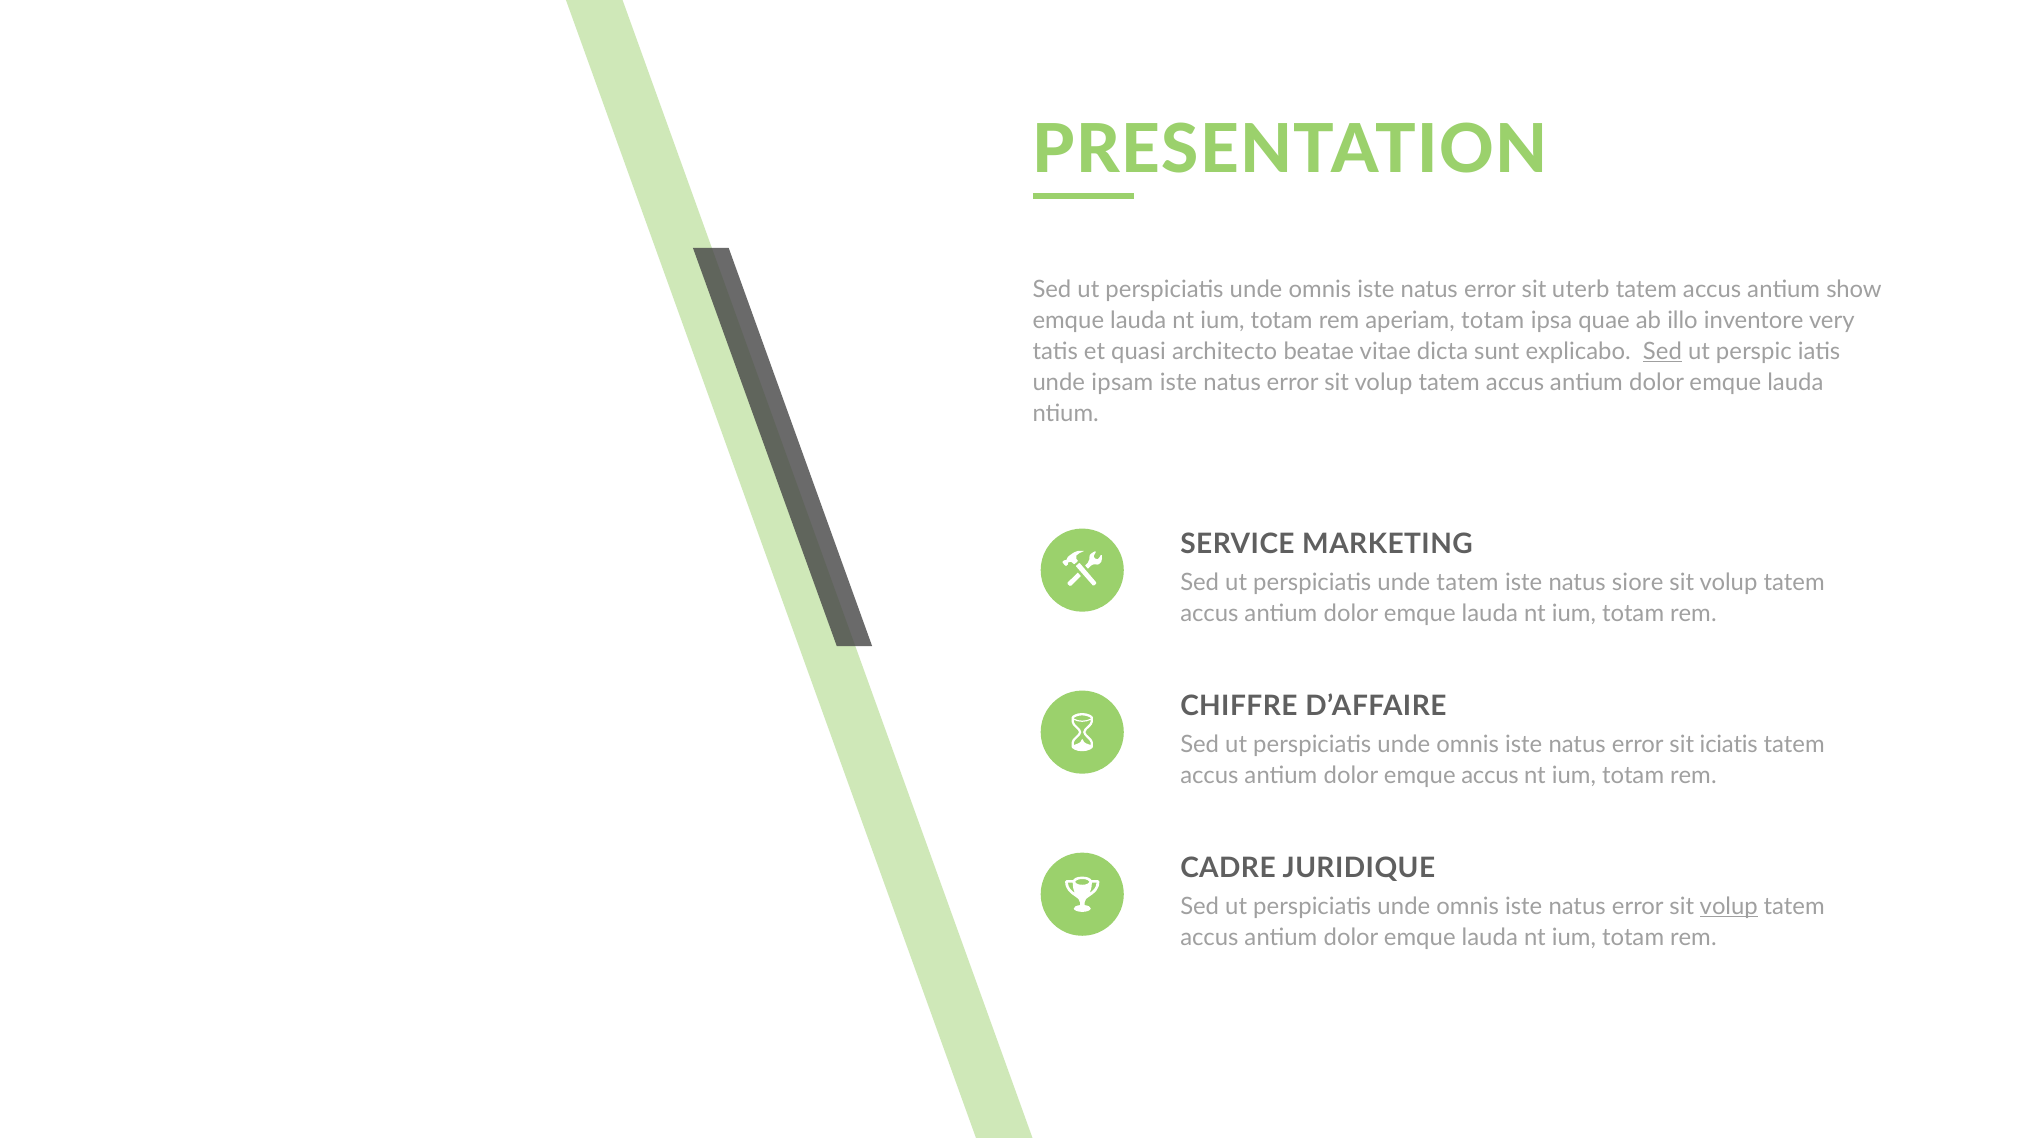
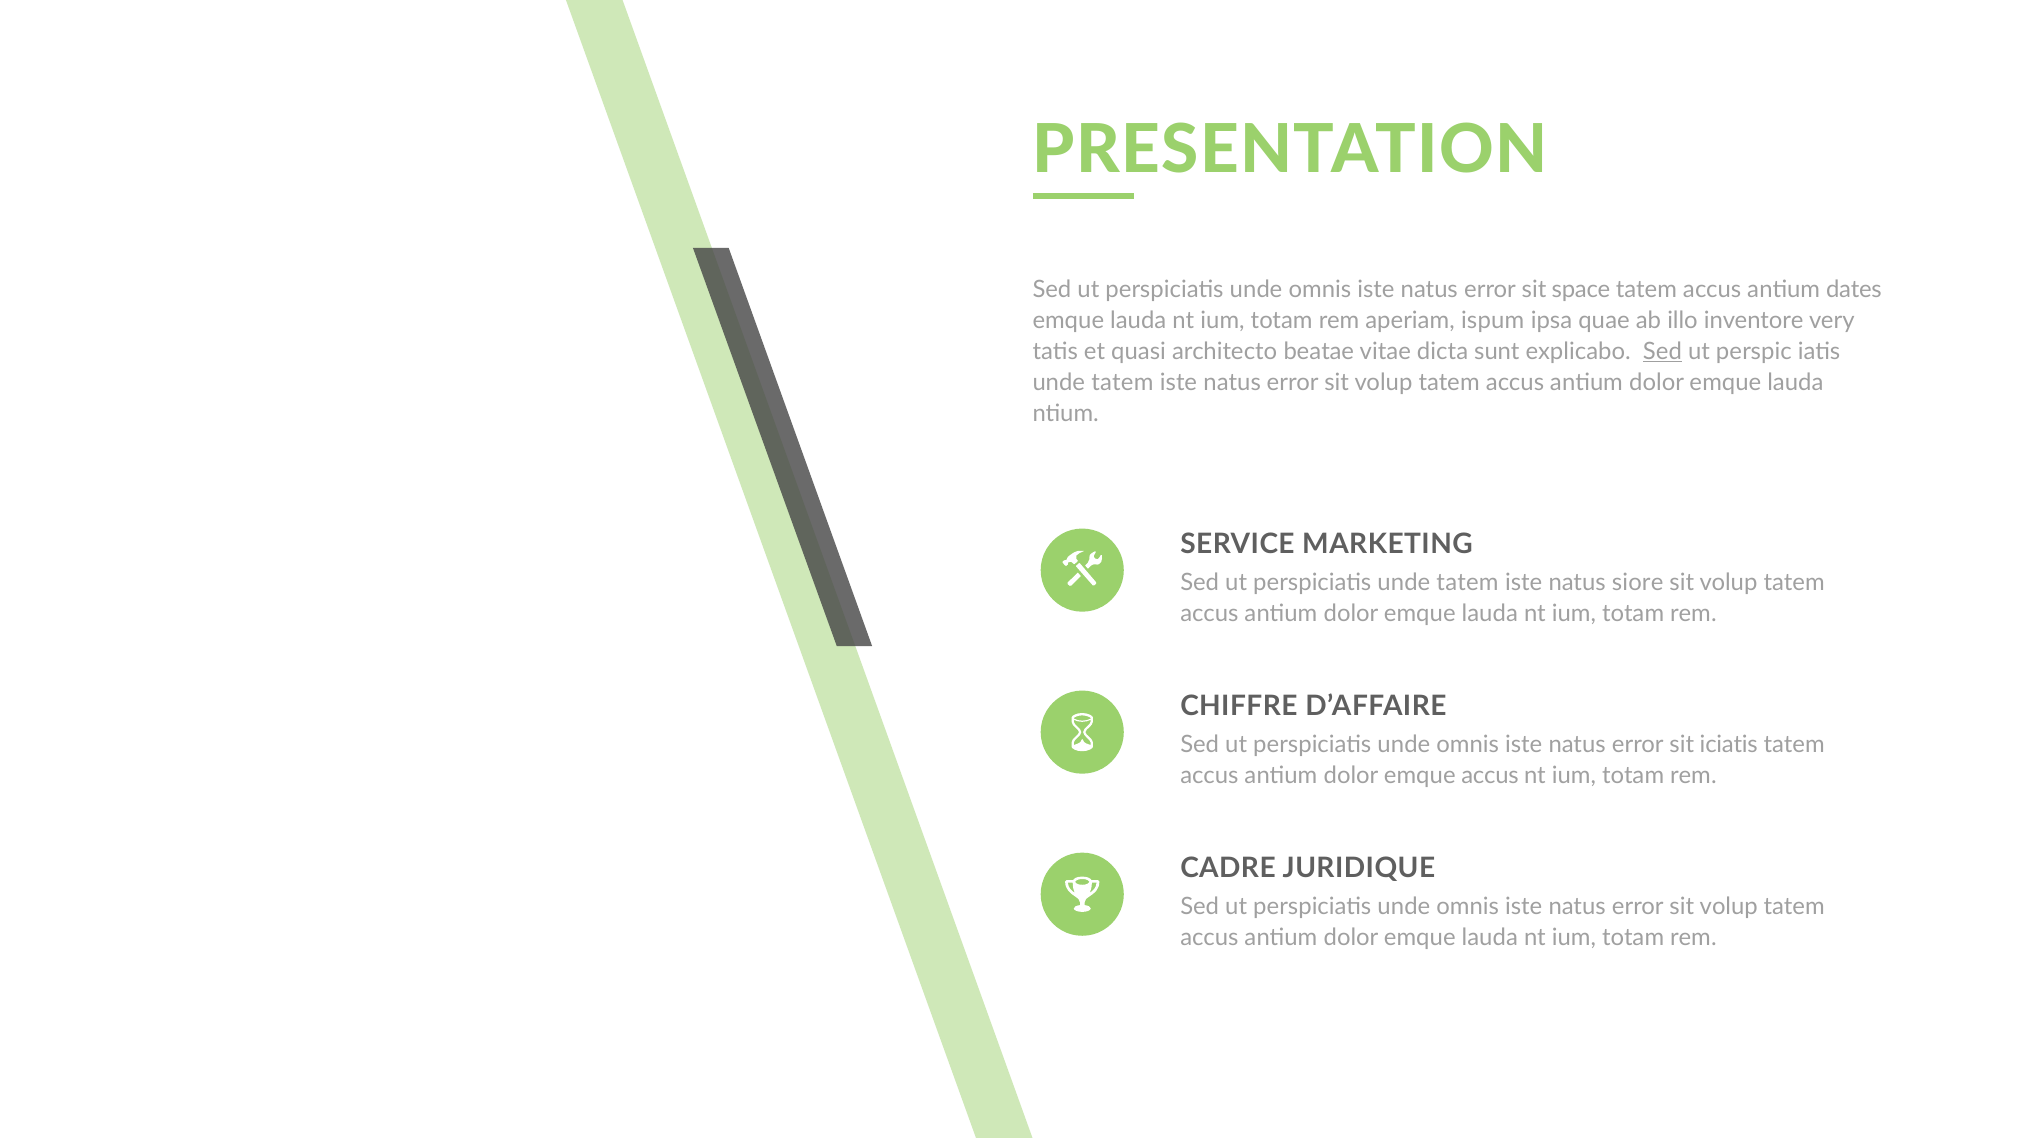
uterb: uterb -> space
show: show -> dates
aperiam totam: totam -> ispum
ipsam at (1122, 382): ipsam -> tatem
volup at (1729, 906) underline: present -> none
